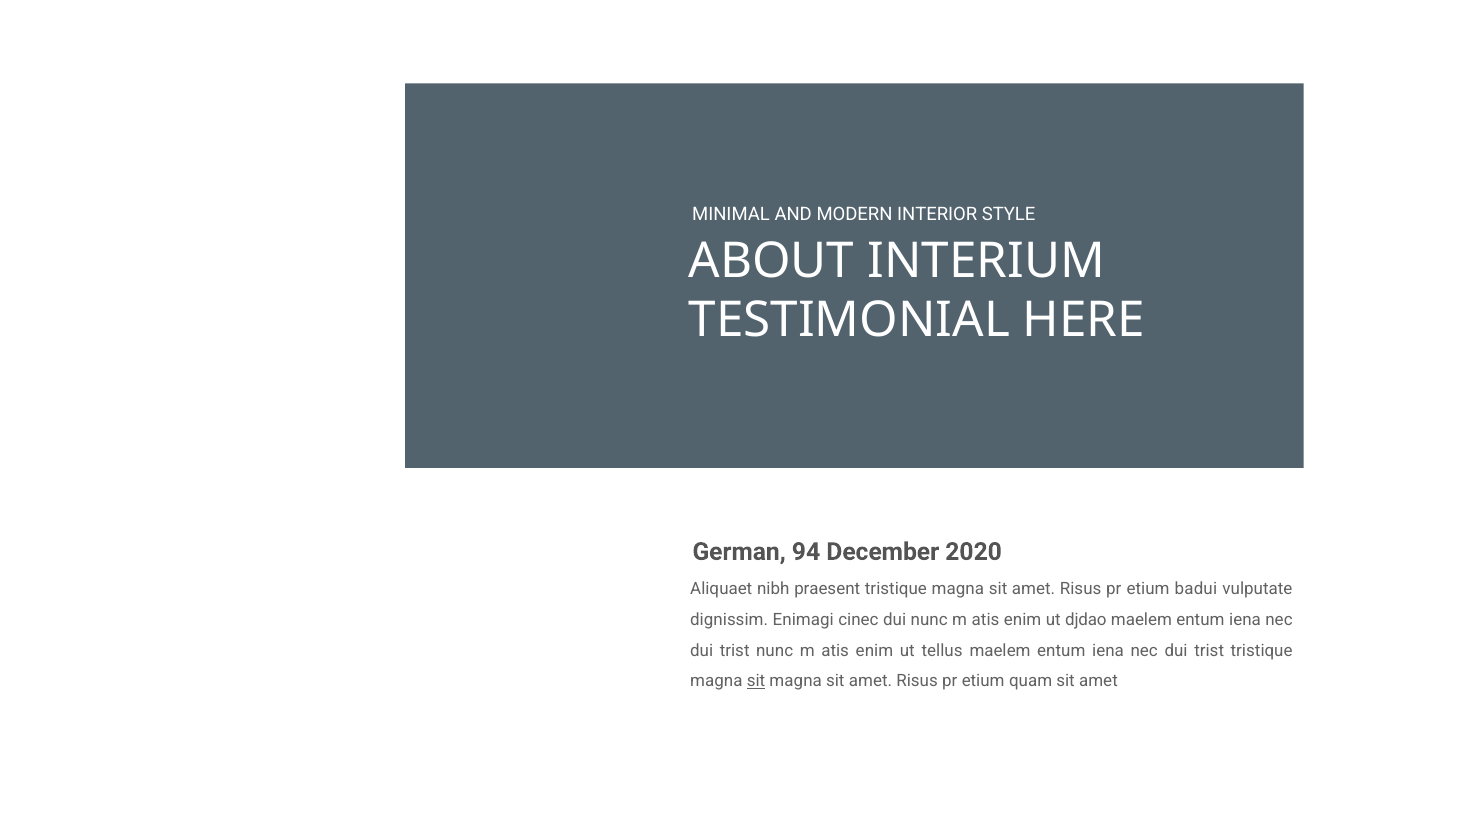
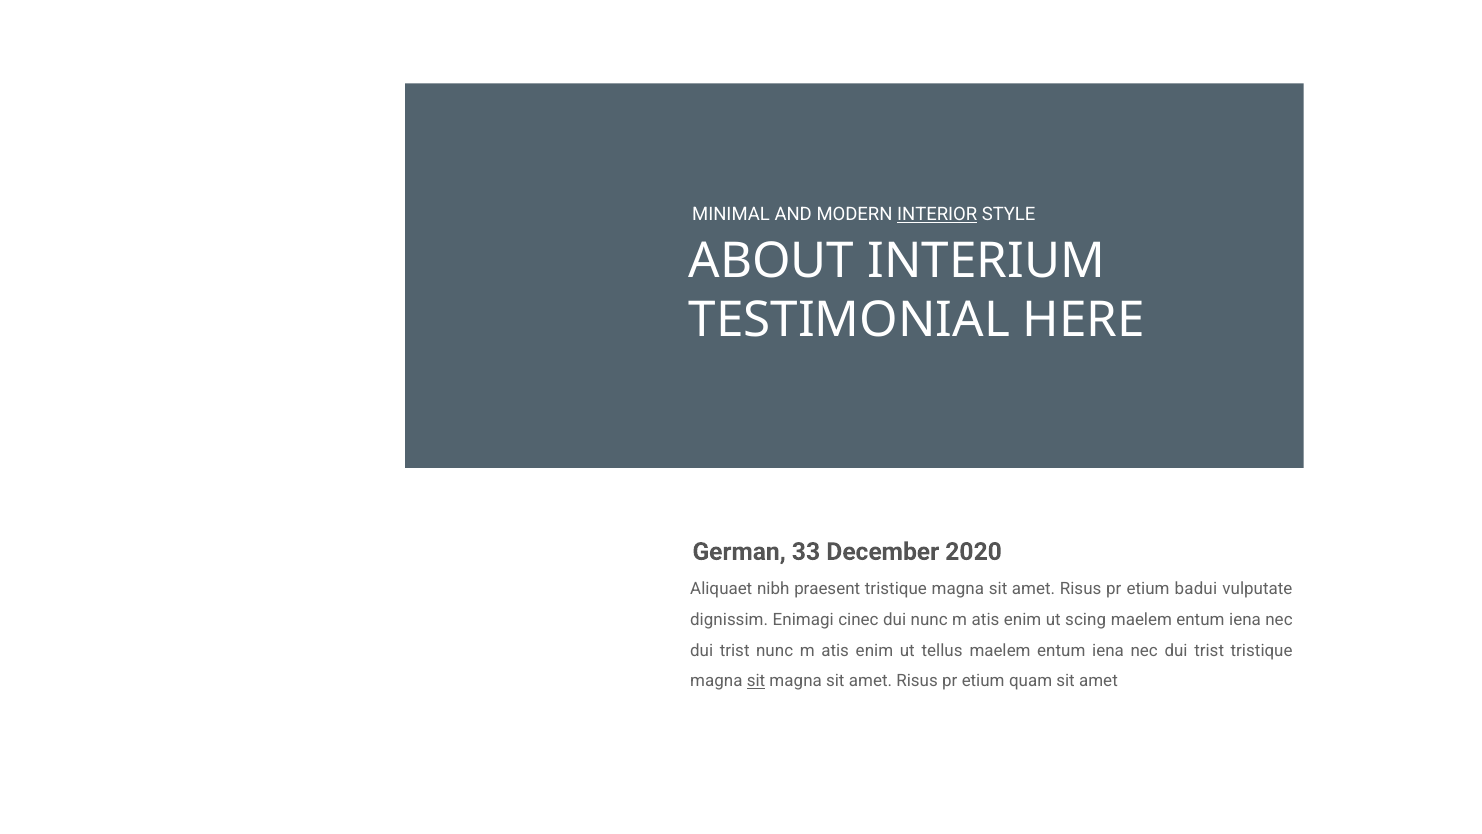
INTERIOR underline: none -> present
94: 94 -> 33
djdao: djdao -> scing
